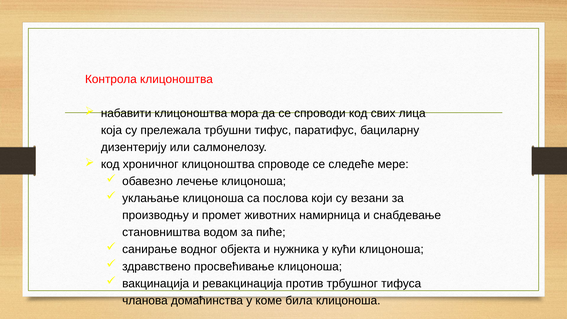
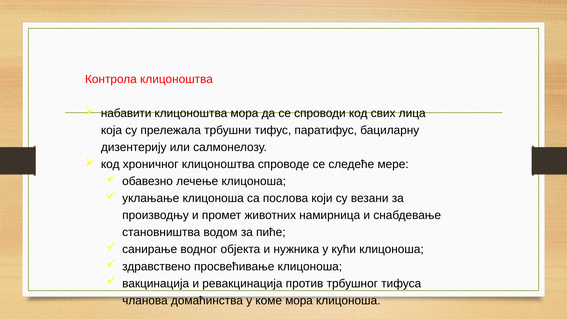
коме била: била -> мора
